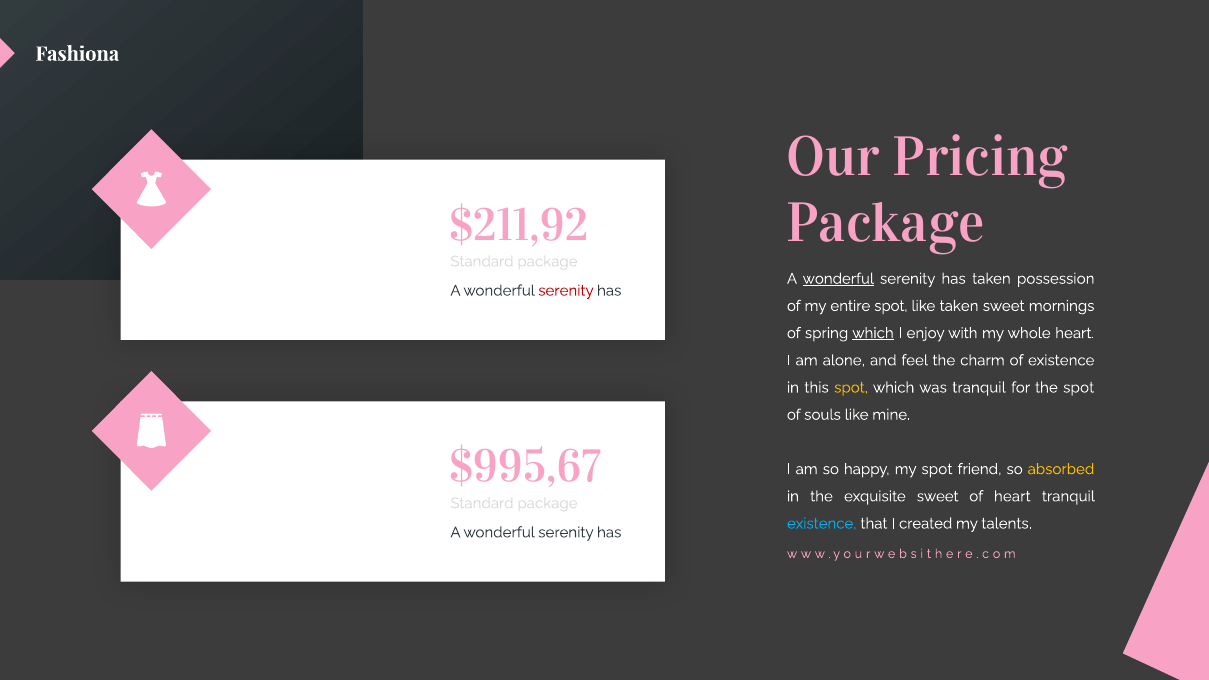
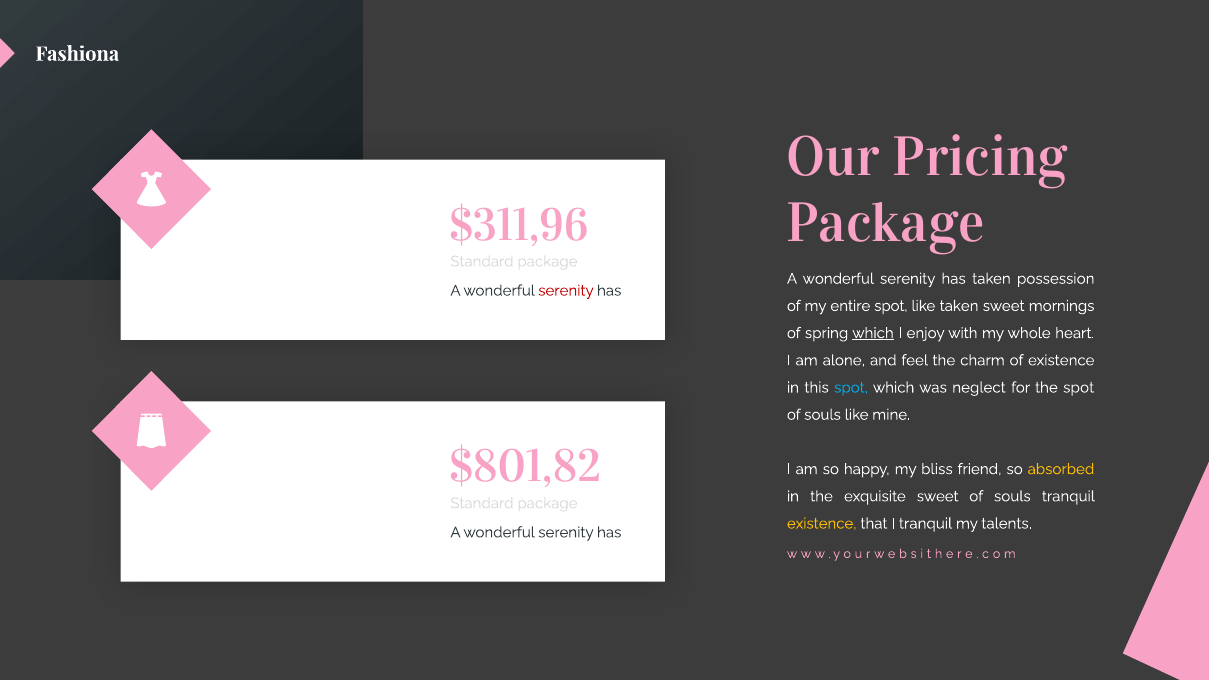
$211,92: $211,92 -> $311,96
wonderful at (838, 279) underline: present -> none
spot at (851, 388) colour: yellow -> light blue
was tranquil: tranquil -> neglect
$995,67: $995,67 -> $801,82
my spot: spot -> bliss
heart at (1012, 496): heart -> souls
existence at (822, 524) colour: light blue -> yellow
I created: created -> tranquil
